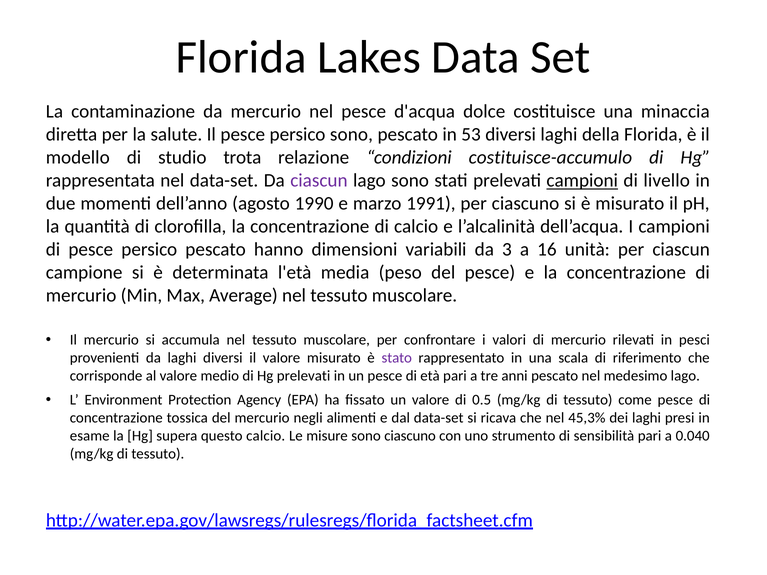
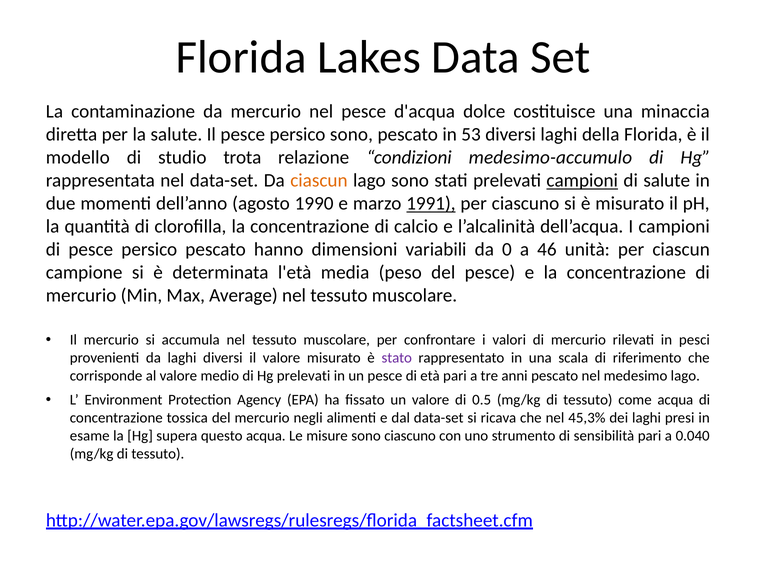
costituisce-accumulo: costituisce-accumulo -> medesimo-accumulo
ciascun at (319, 181) colour: purple -> orange
di livello: livello -> salute
1991 underline: none -> present
3: 3 -> 0
16: 16 -> 46
come pesce: pesce -> acqua
questo calcio: calcio -> acqua
